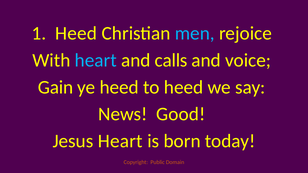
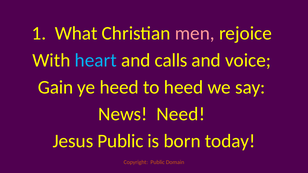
1 Heed: Heed -> What
men colour: light blue -> pink
Good: Good -> Need
Jesus Heart: Heart -> Public
